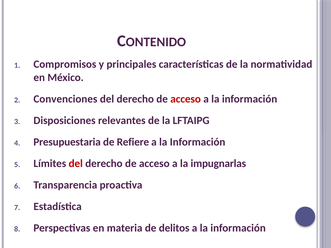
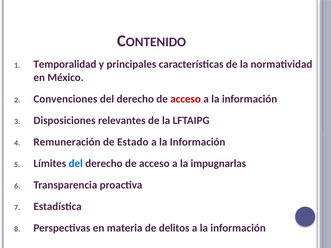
Compromisos: Compromisos -> Temporalidad
Presupuestaria: Presupuestaria -> Remuneración
Refiere: Refiere -> Estado
del at (76, 164) colour: red -> blue
